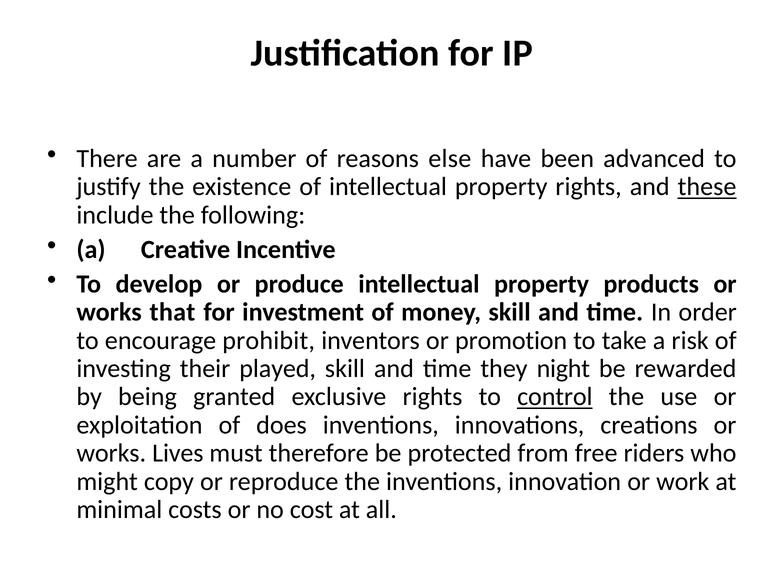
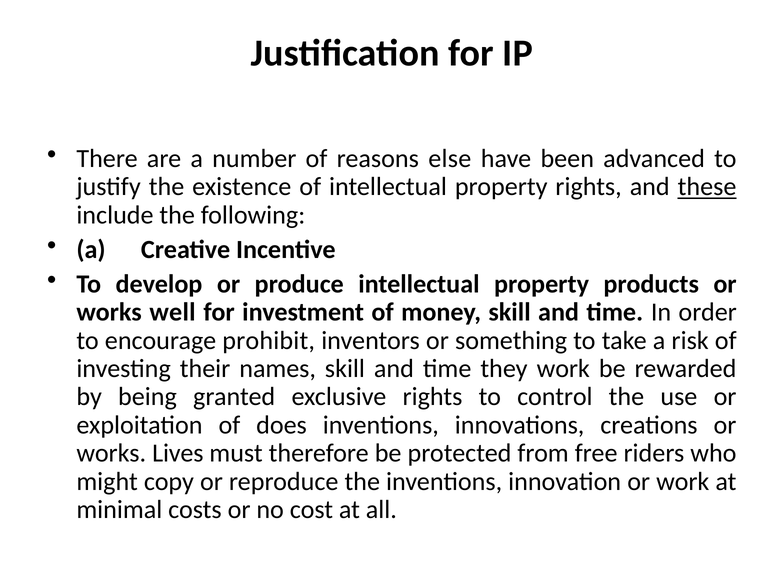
that: that -> well
promotion: promotion -> something
played: played -> names
they night: night -> work
control underline: present -> none
